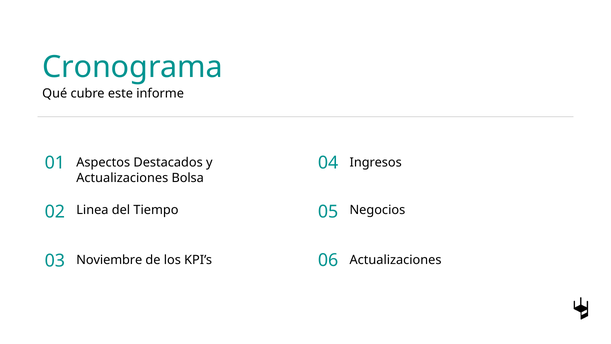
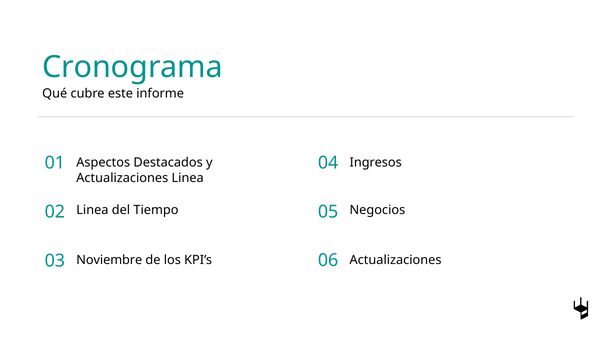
Actualizaciones Bolsa: Bolsa -> Linea
